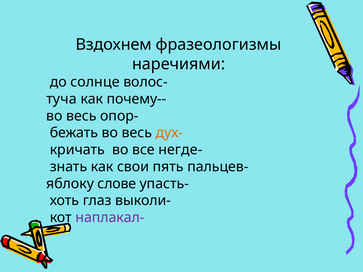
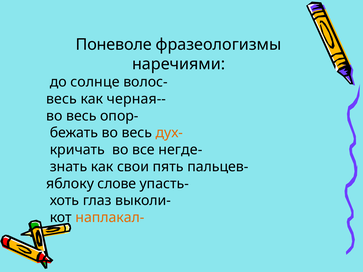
Вздохнем: Вздохнем -> Поневоле
туча at (61, 99): туча -> весь
почему--: почему-- -> черная--
наплакал- colour: purple -> orange
